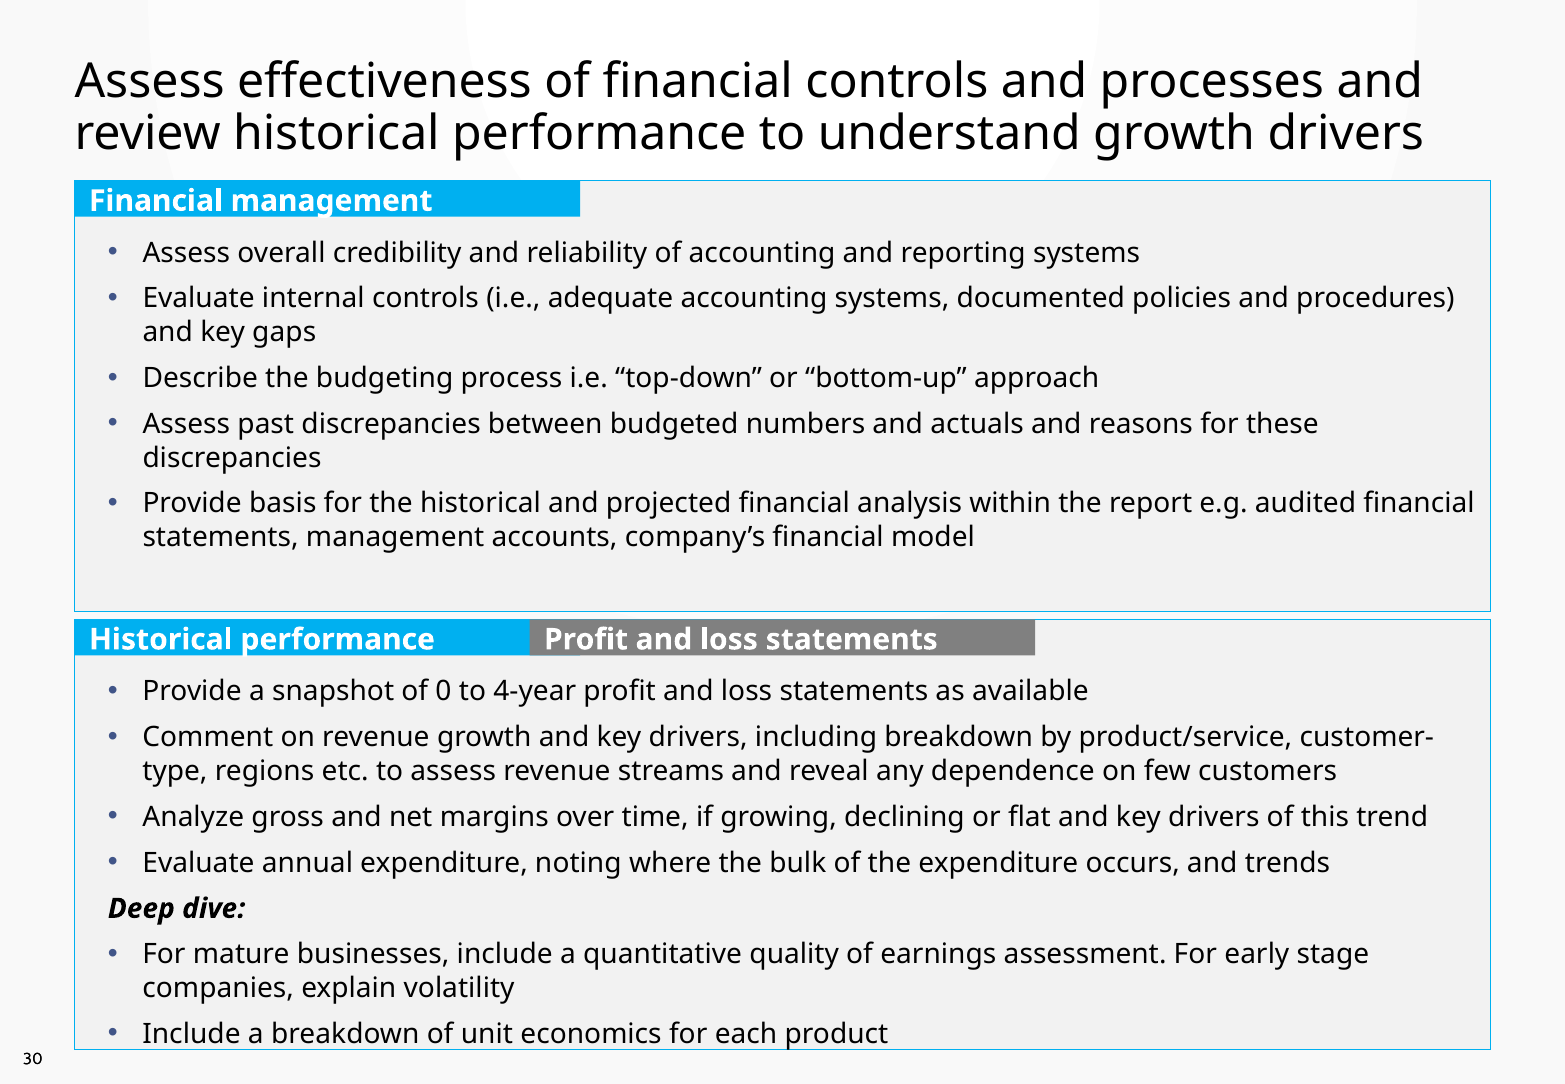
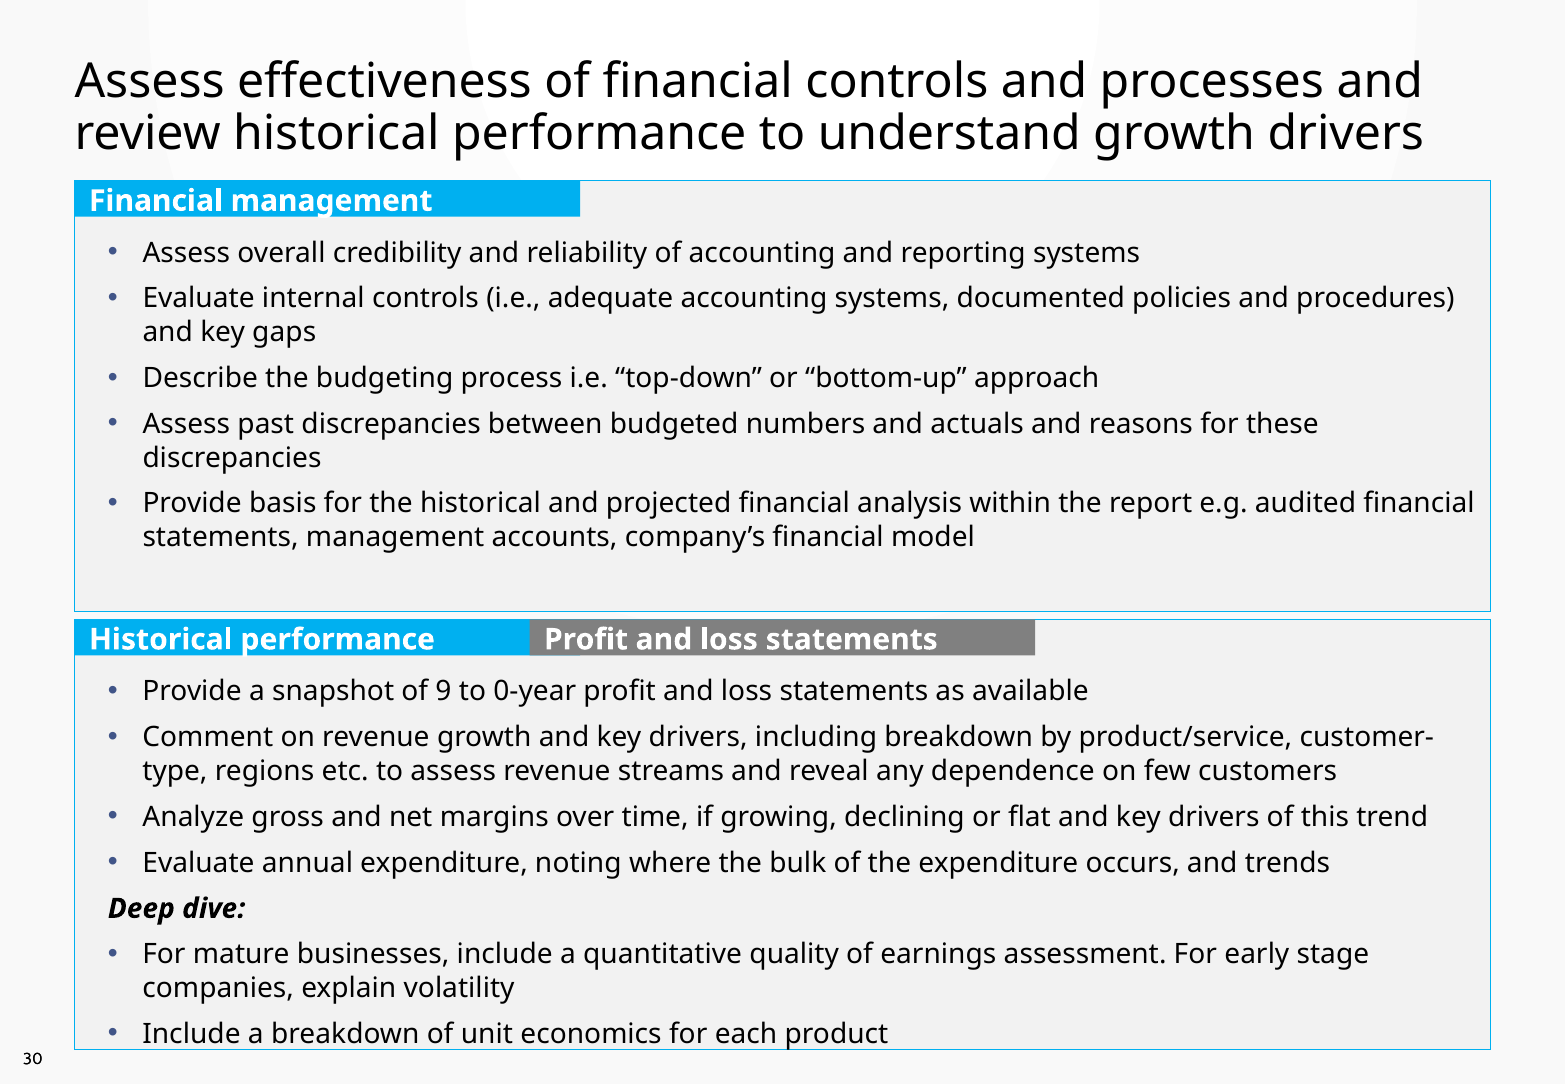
0: 0 -> 9
4-year: 4-year -> 0-year
